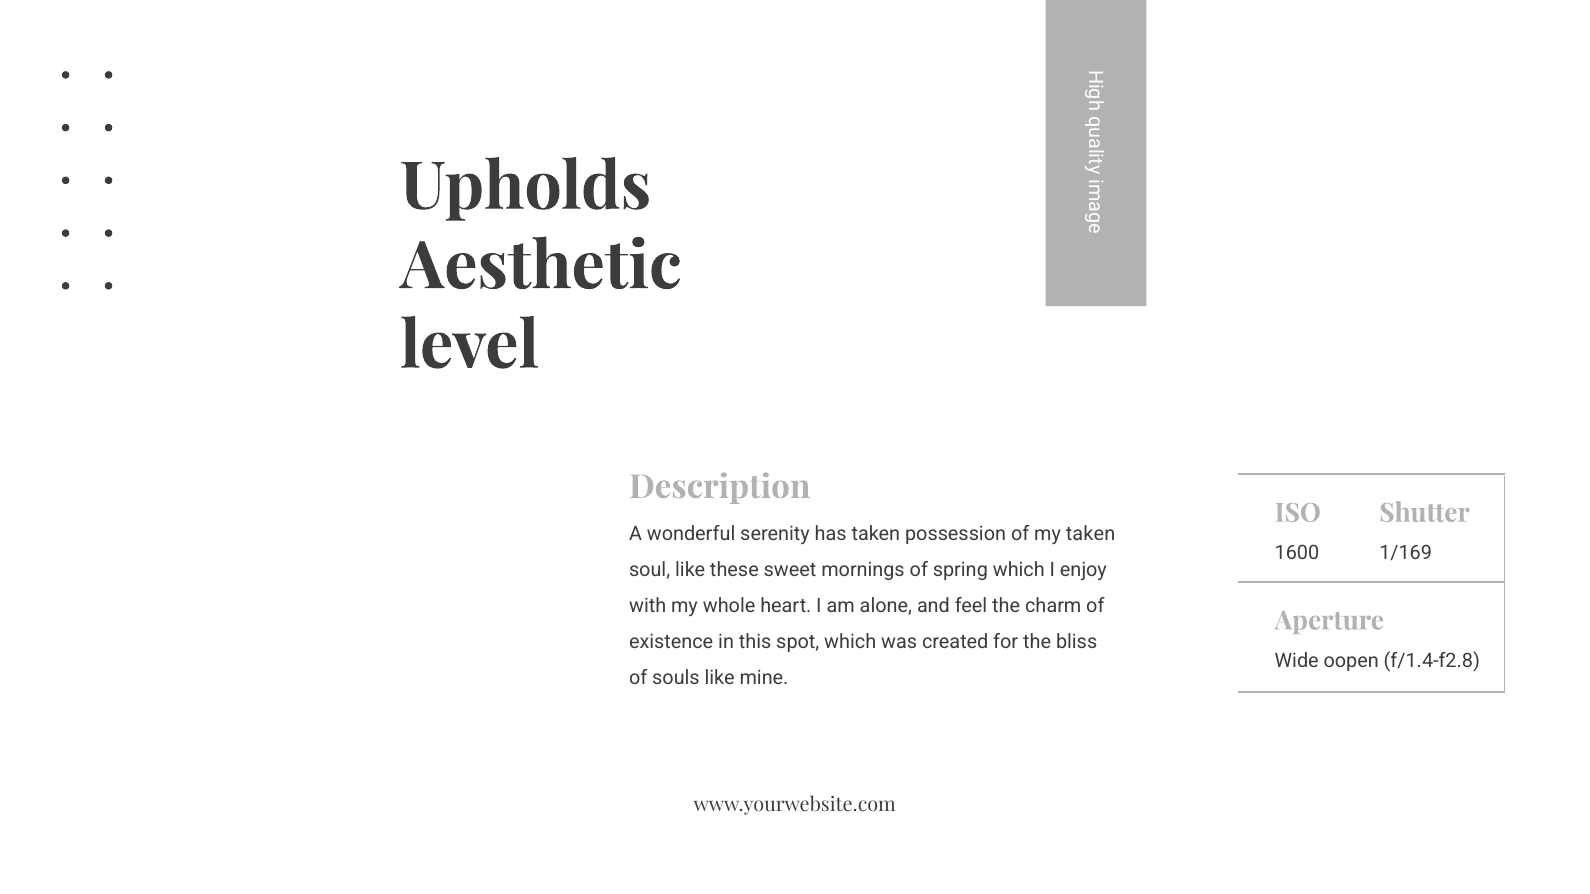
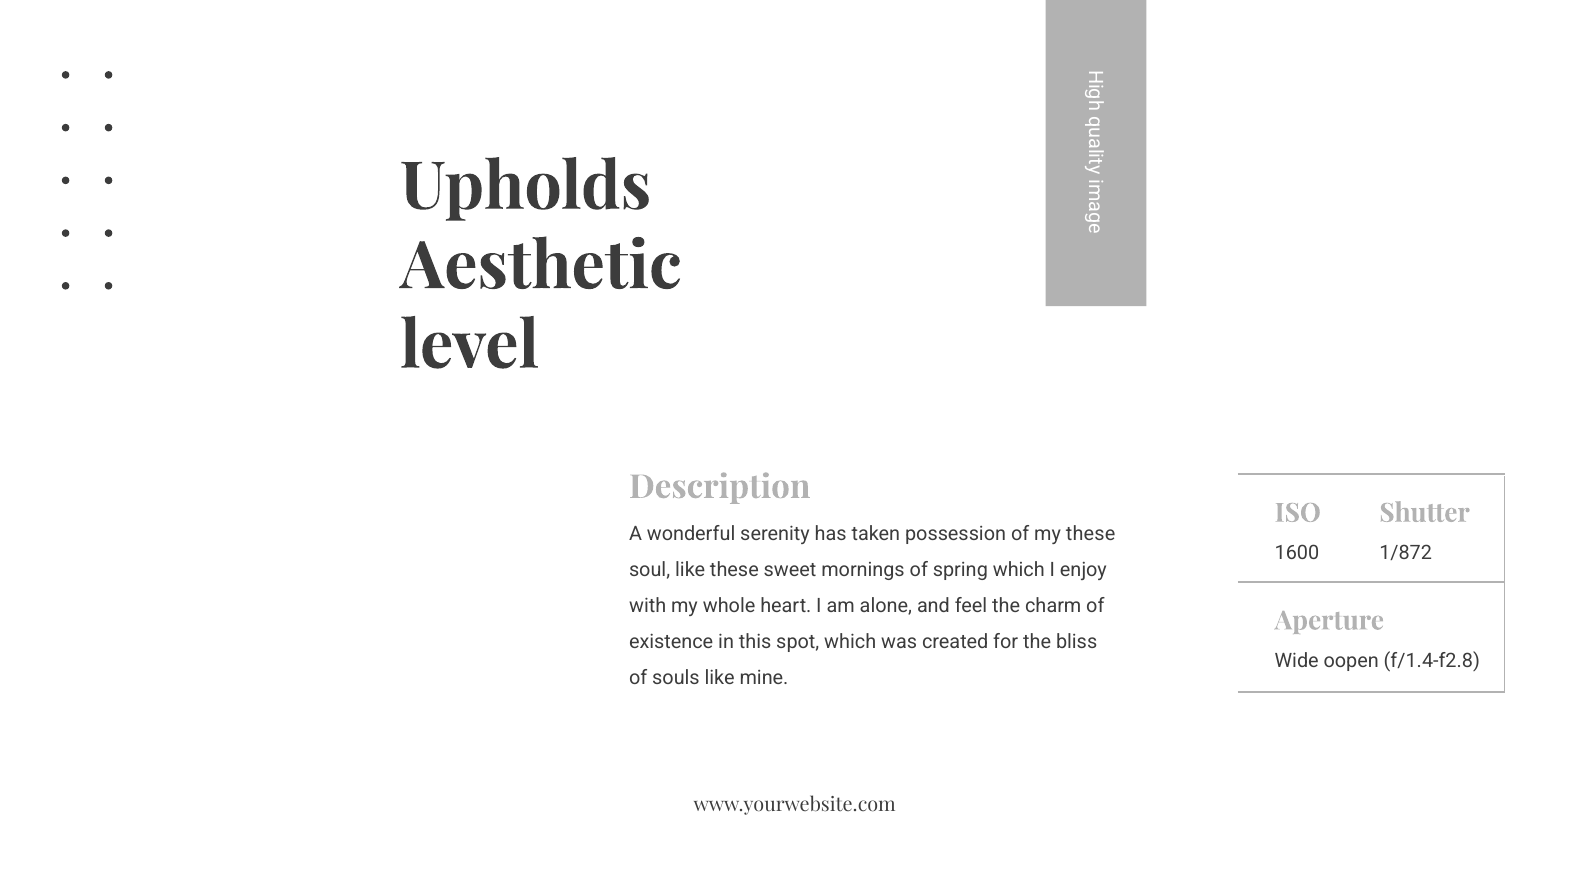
my taken: taken -> these
1/169: 1/169 -> 1/872
